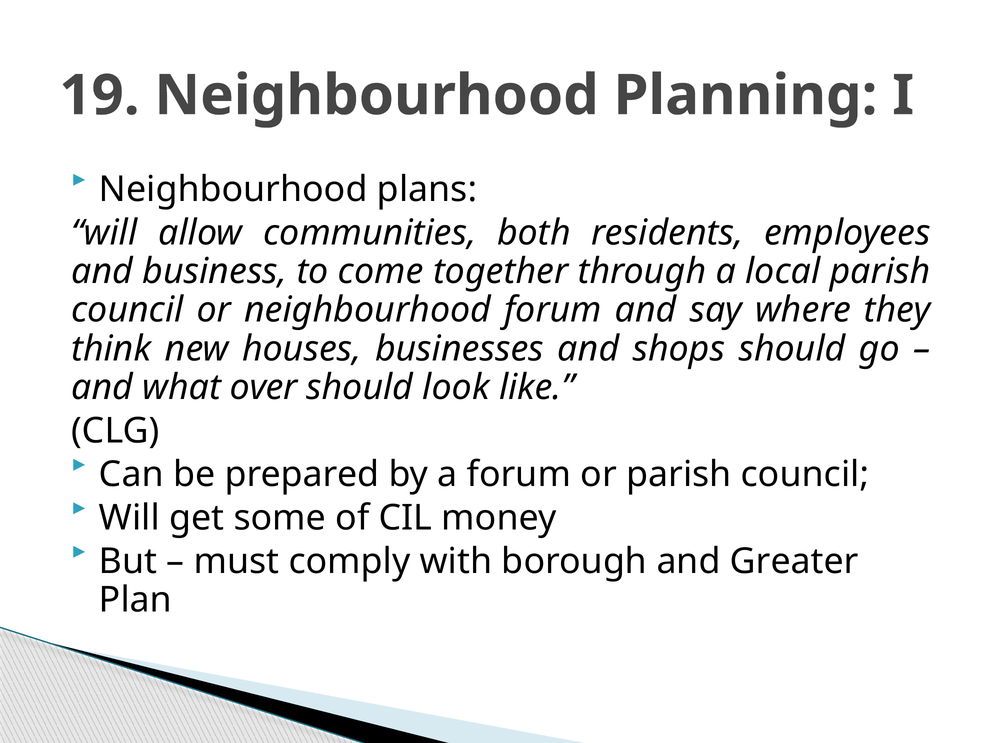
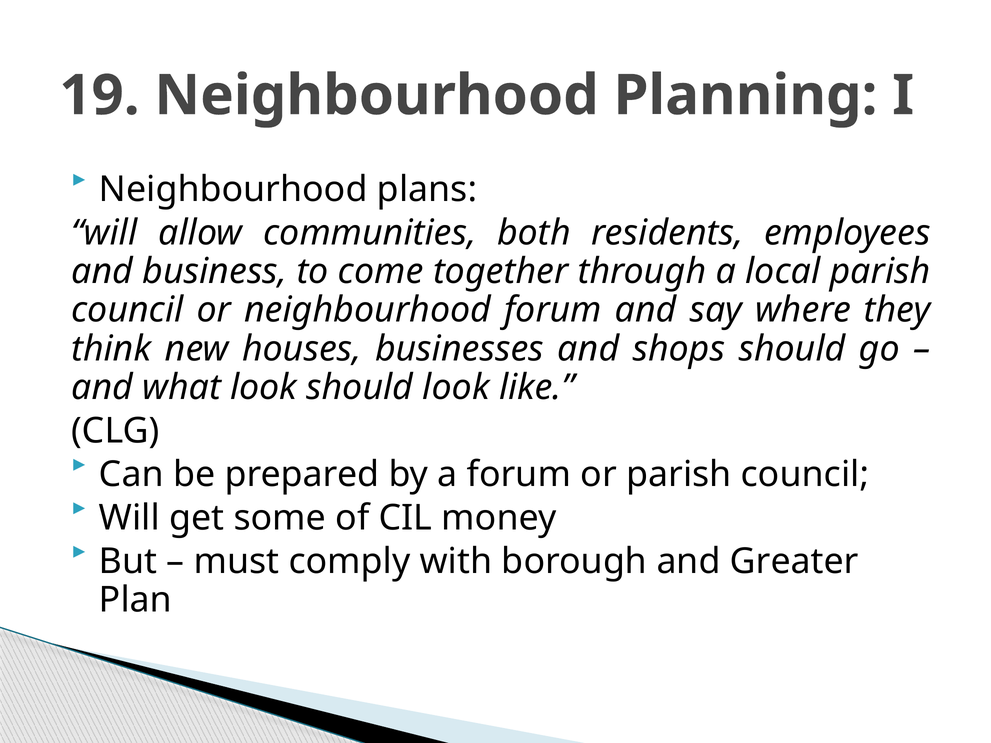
what over: over -> look
